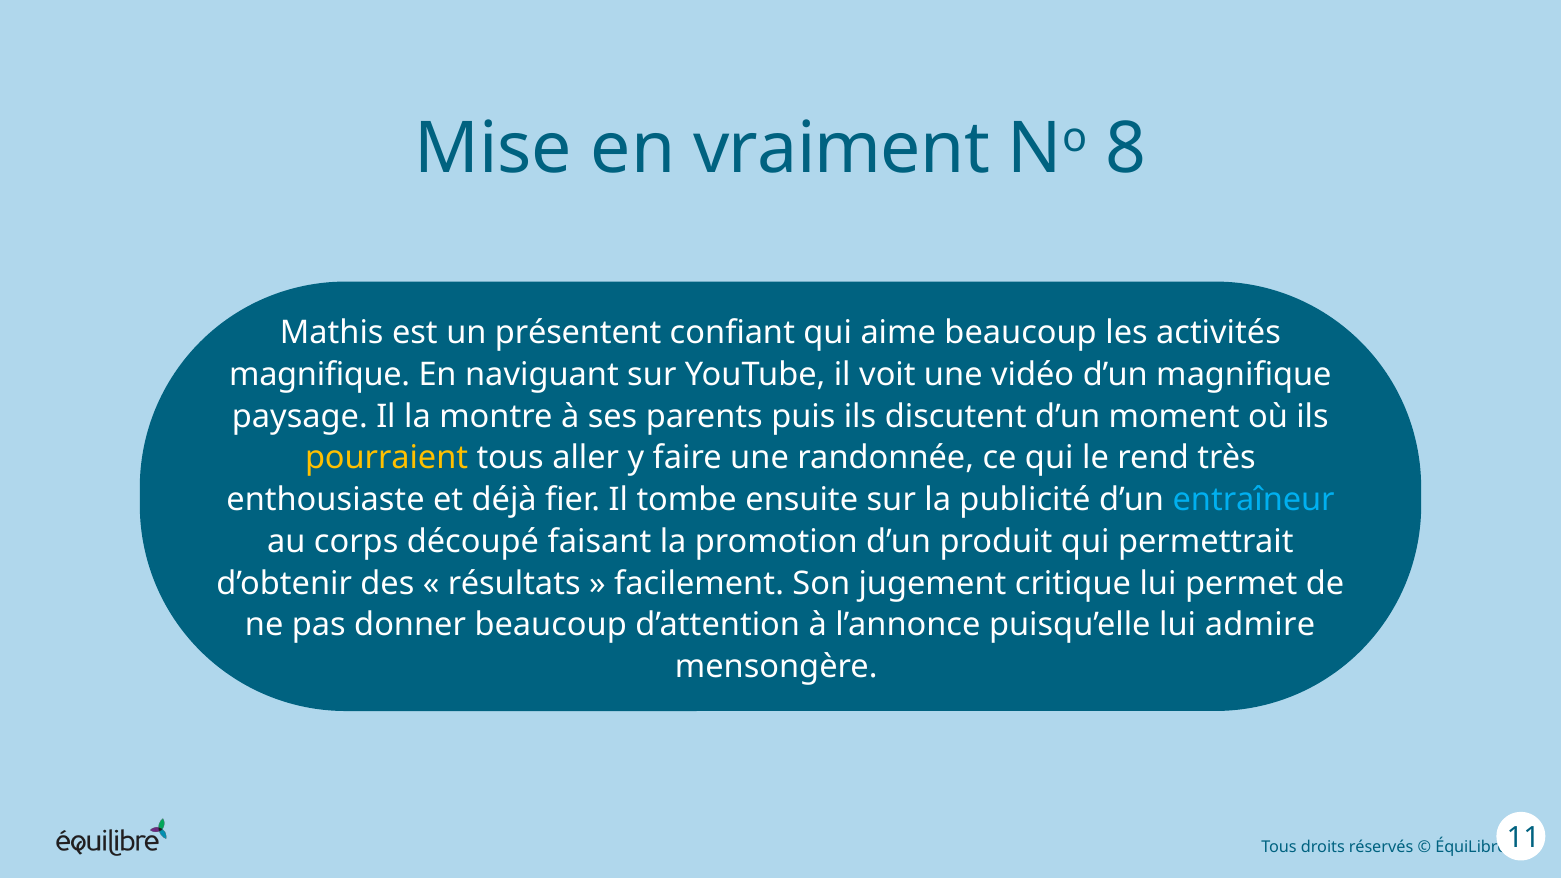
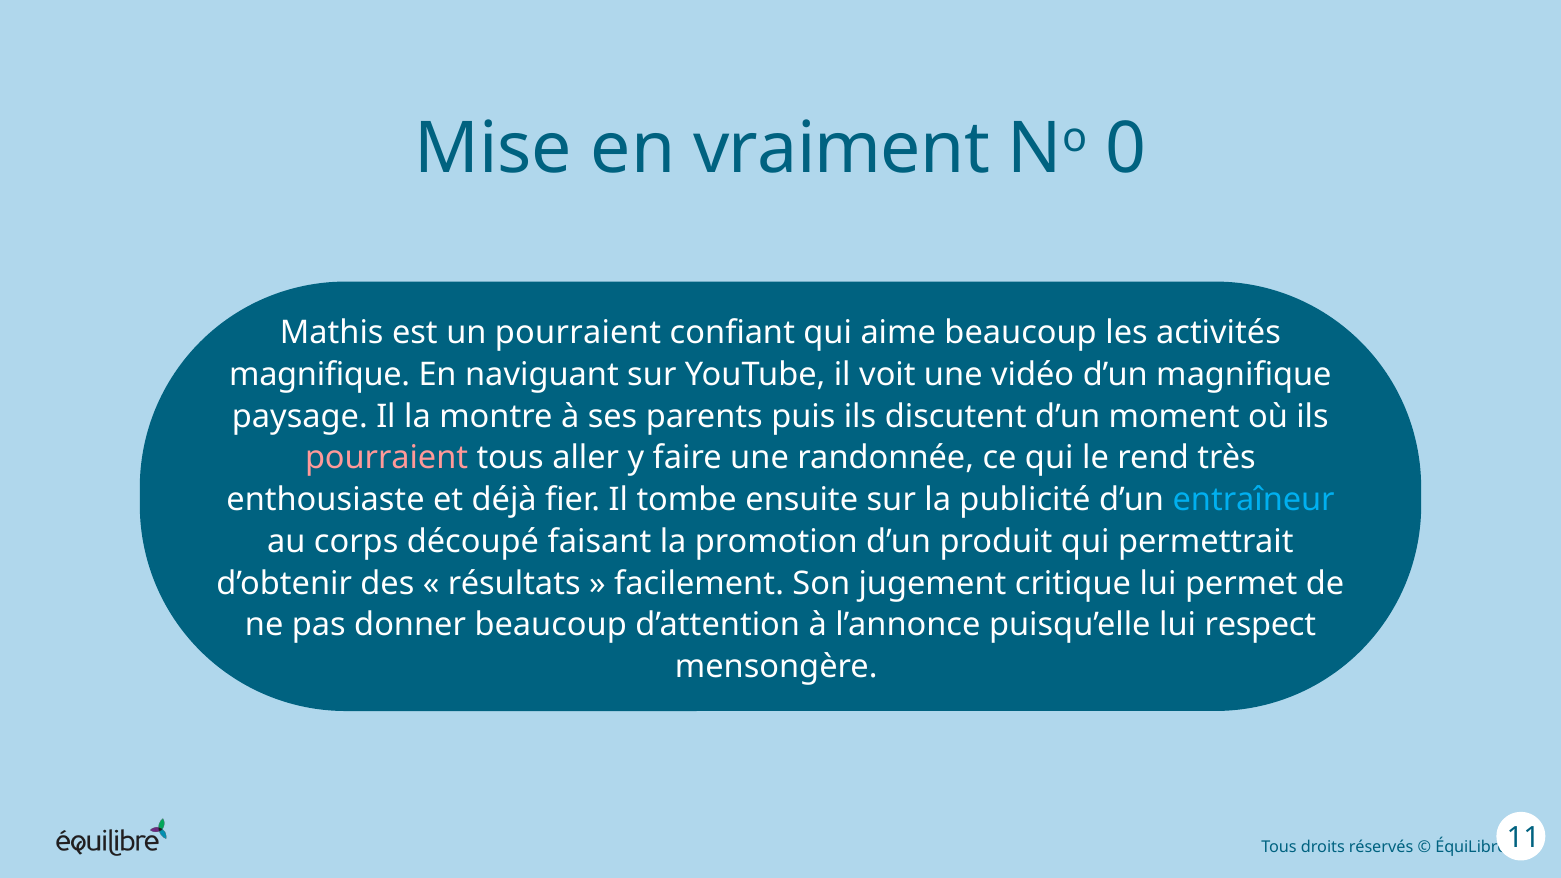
8: 8 -> 0
un présentent: présentent -> pourraient
pourraient at (387, 458) colour: yellow -> pink
admire: admire -> respect
